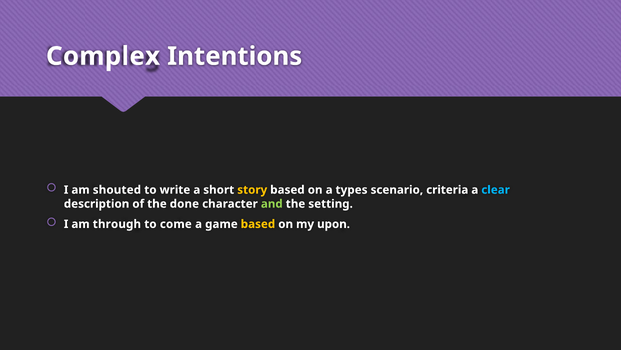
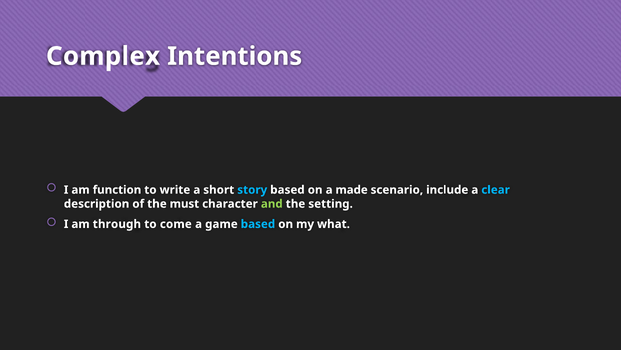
shouted: shouted -> function
story colour: yellow -> light blue
types: types -> made
criteria: criteria -> include
done: done -> must
based at (258, 224) colour: yellow -> light blue
upon: upon -> what
